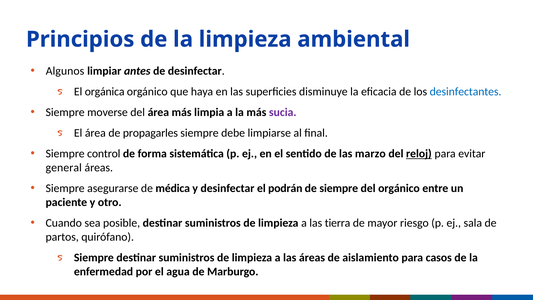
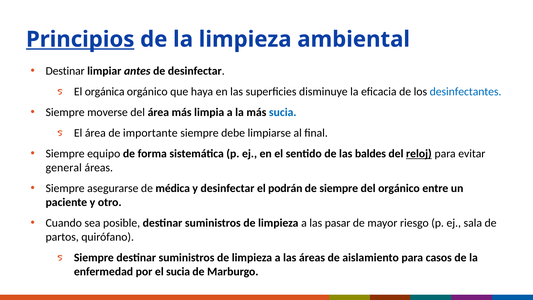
Principios underline: none -> present
Algunos at (65, 71): Algunos -> Destinar
sucia at (283, 112) colour: purple -> blue
propagarles: propagarles -> importante
control: control -> equipo
marzo: marzo -> baldes
tierra: tierra -> pasar
el agua: agua -> sucia
